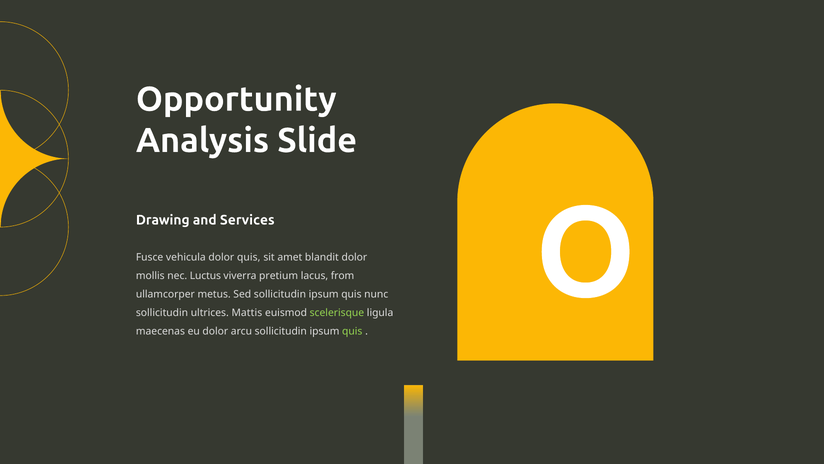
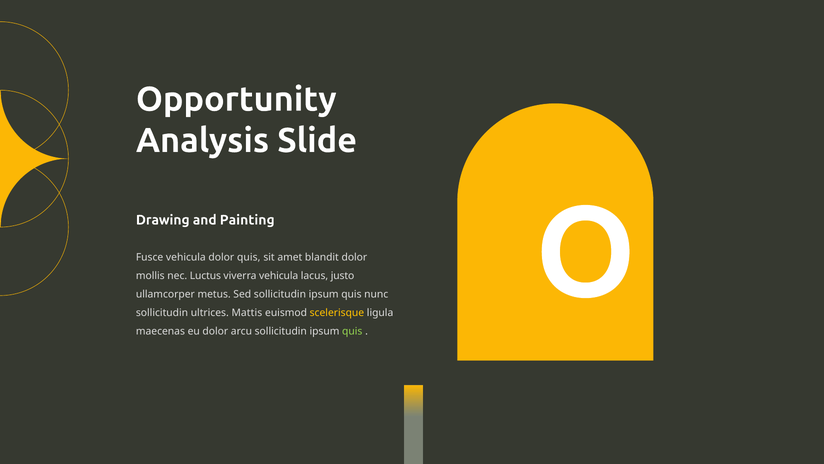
Services: Services -> Painting
viverra pretium: pretium -> vehicula
from: from -> justo
scelerisque colour: light green -> yellow
